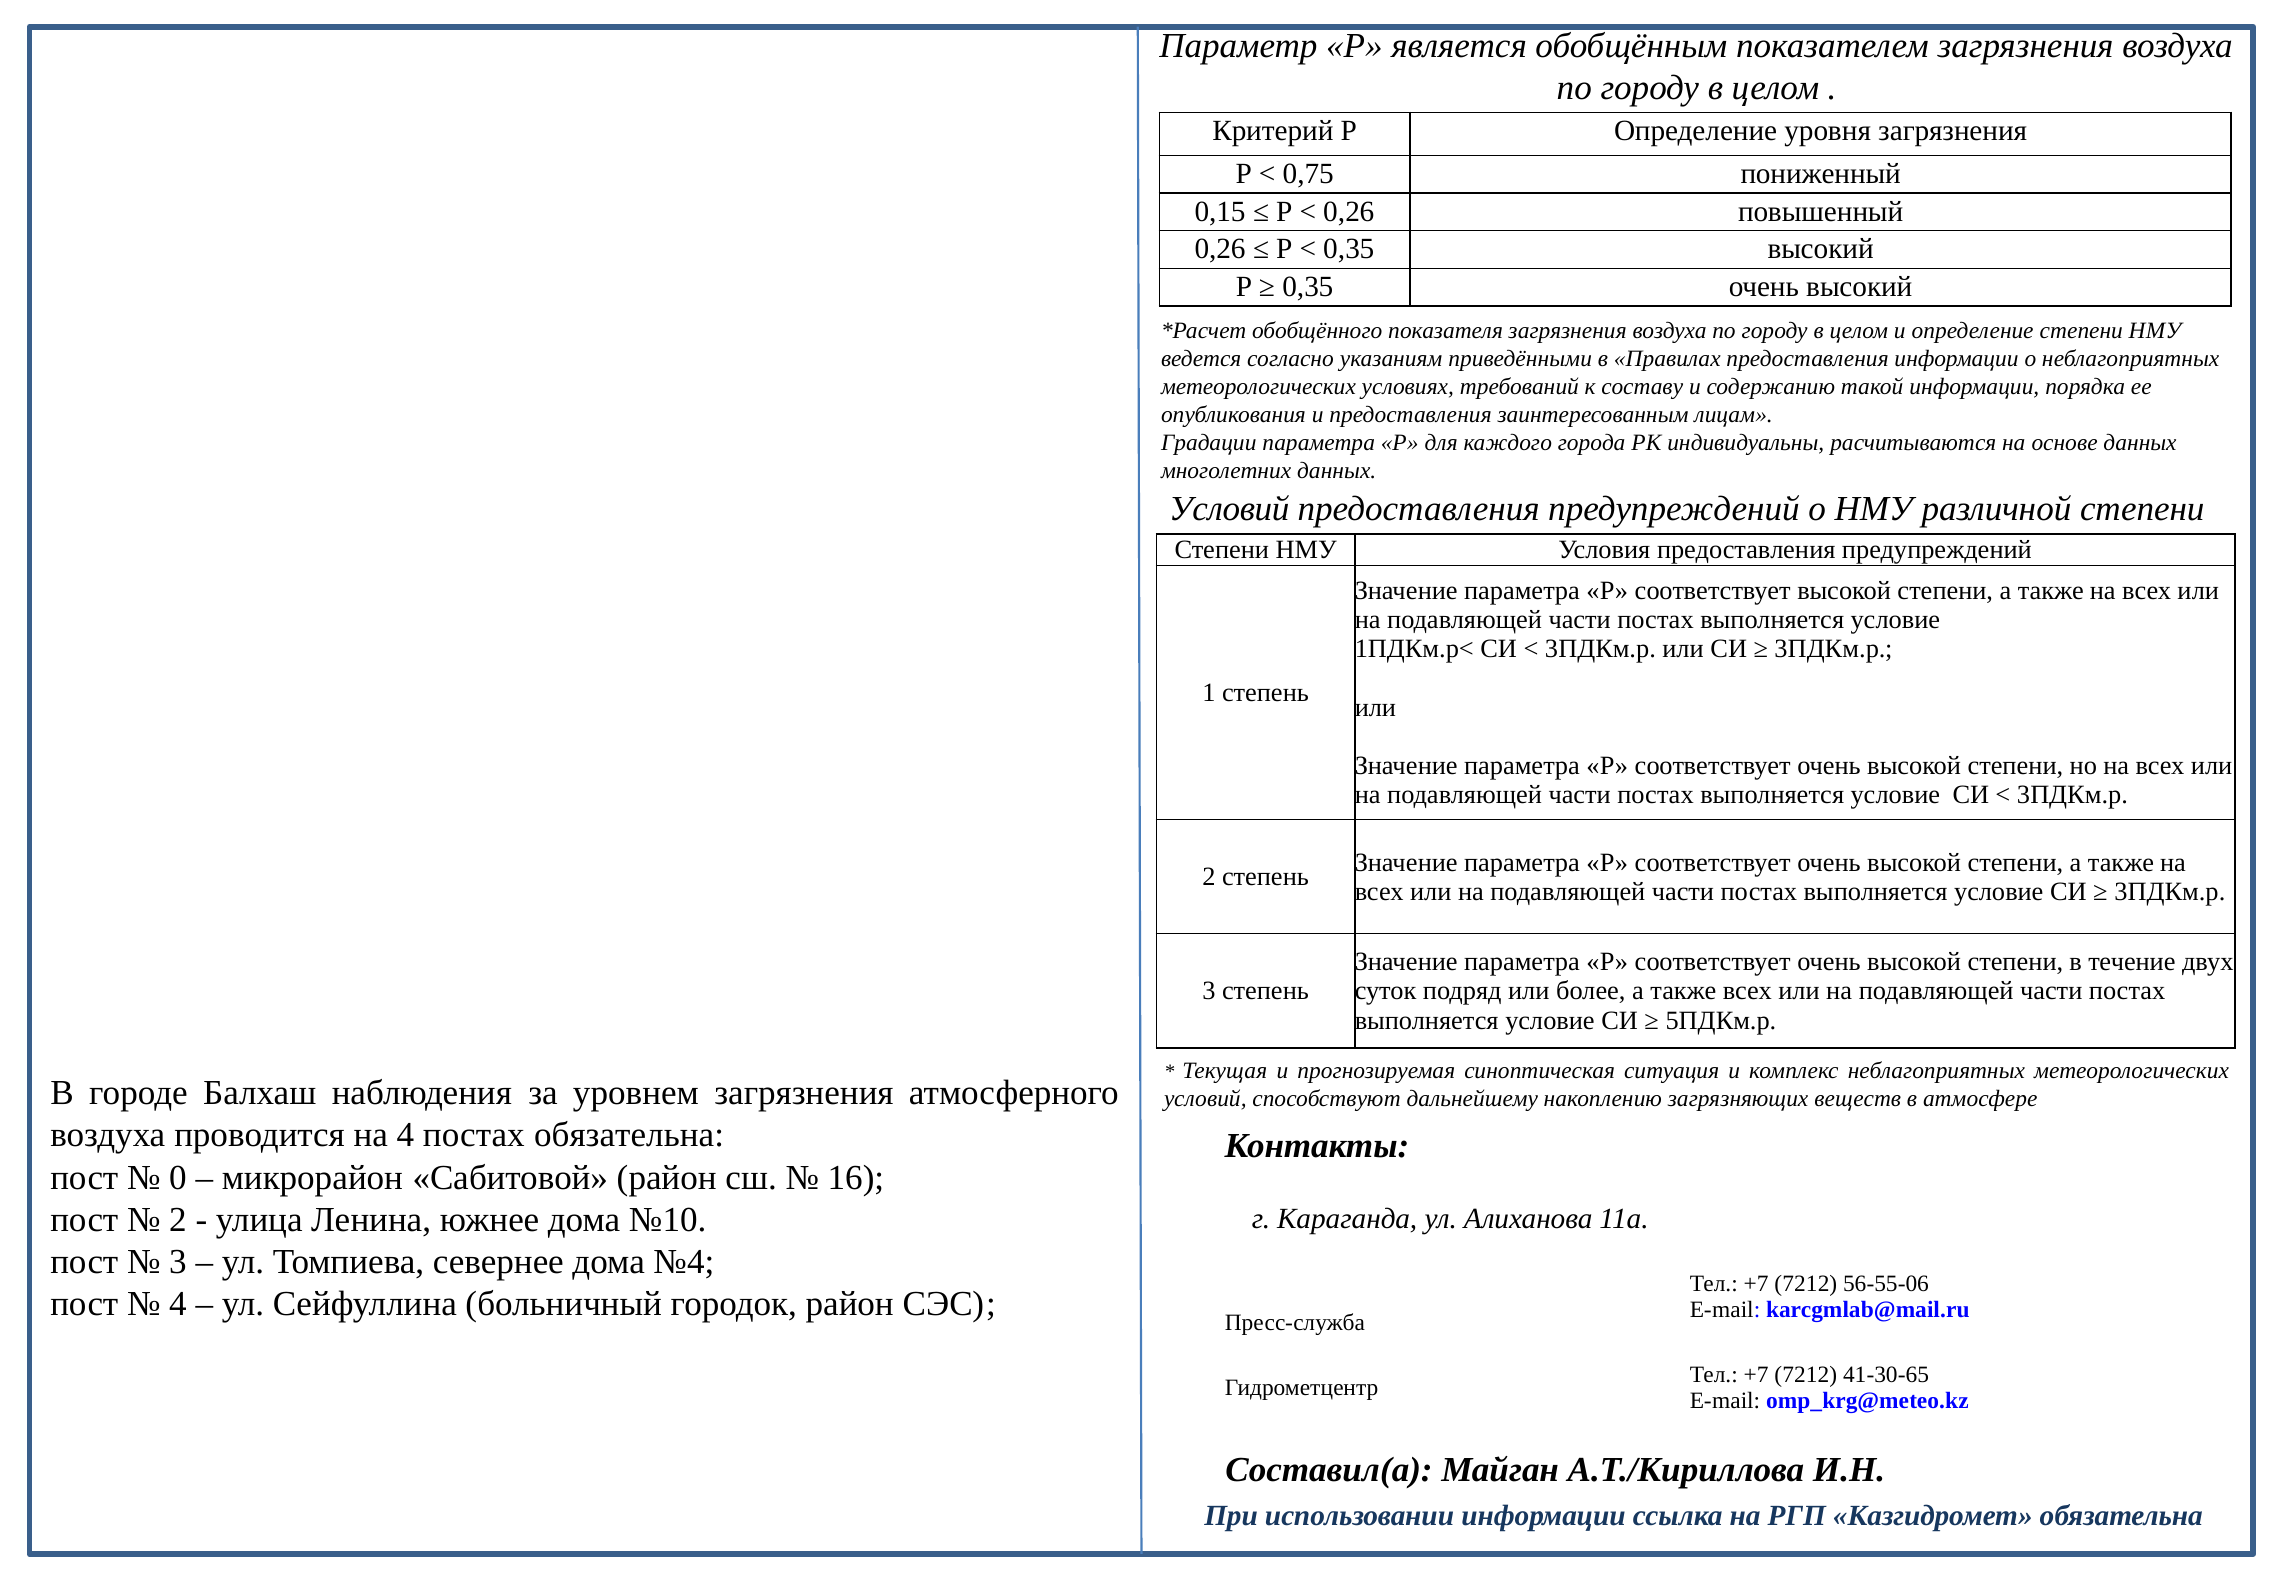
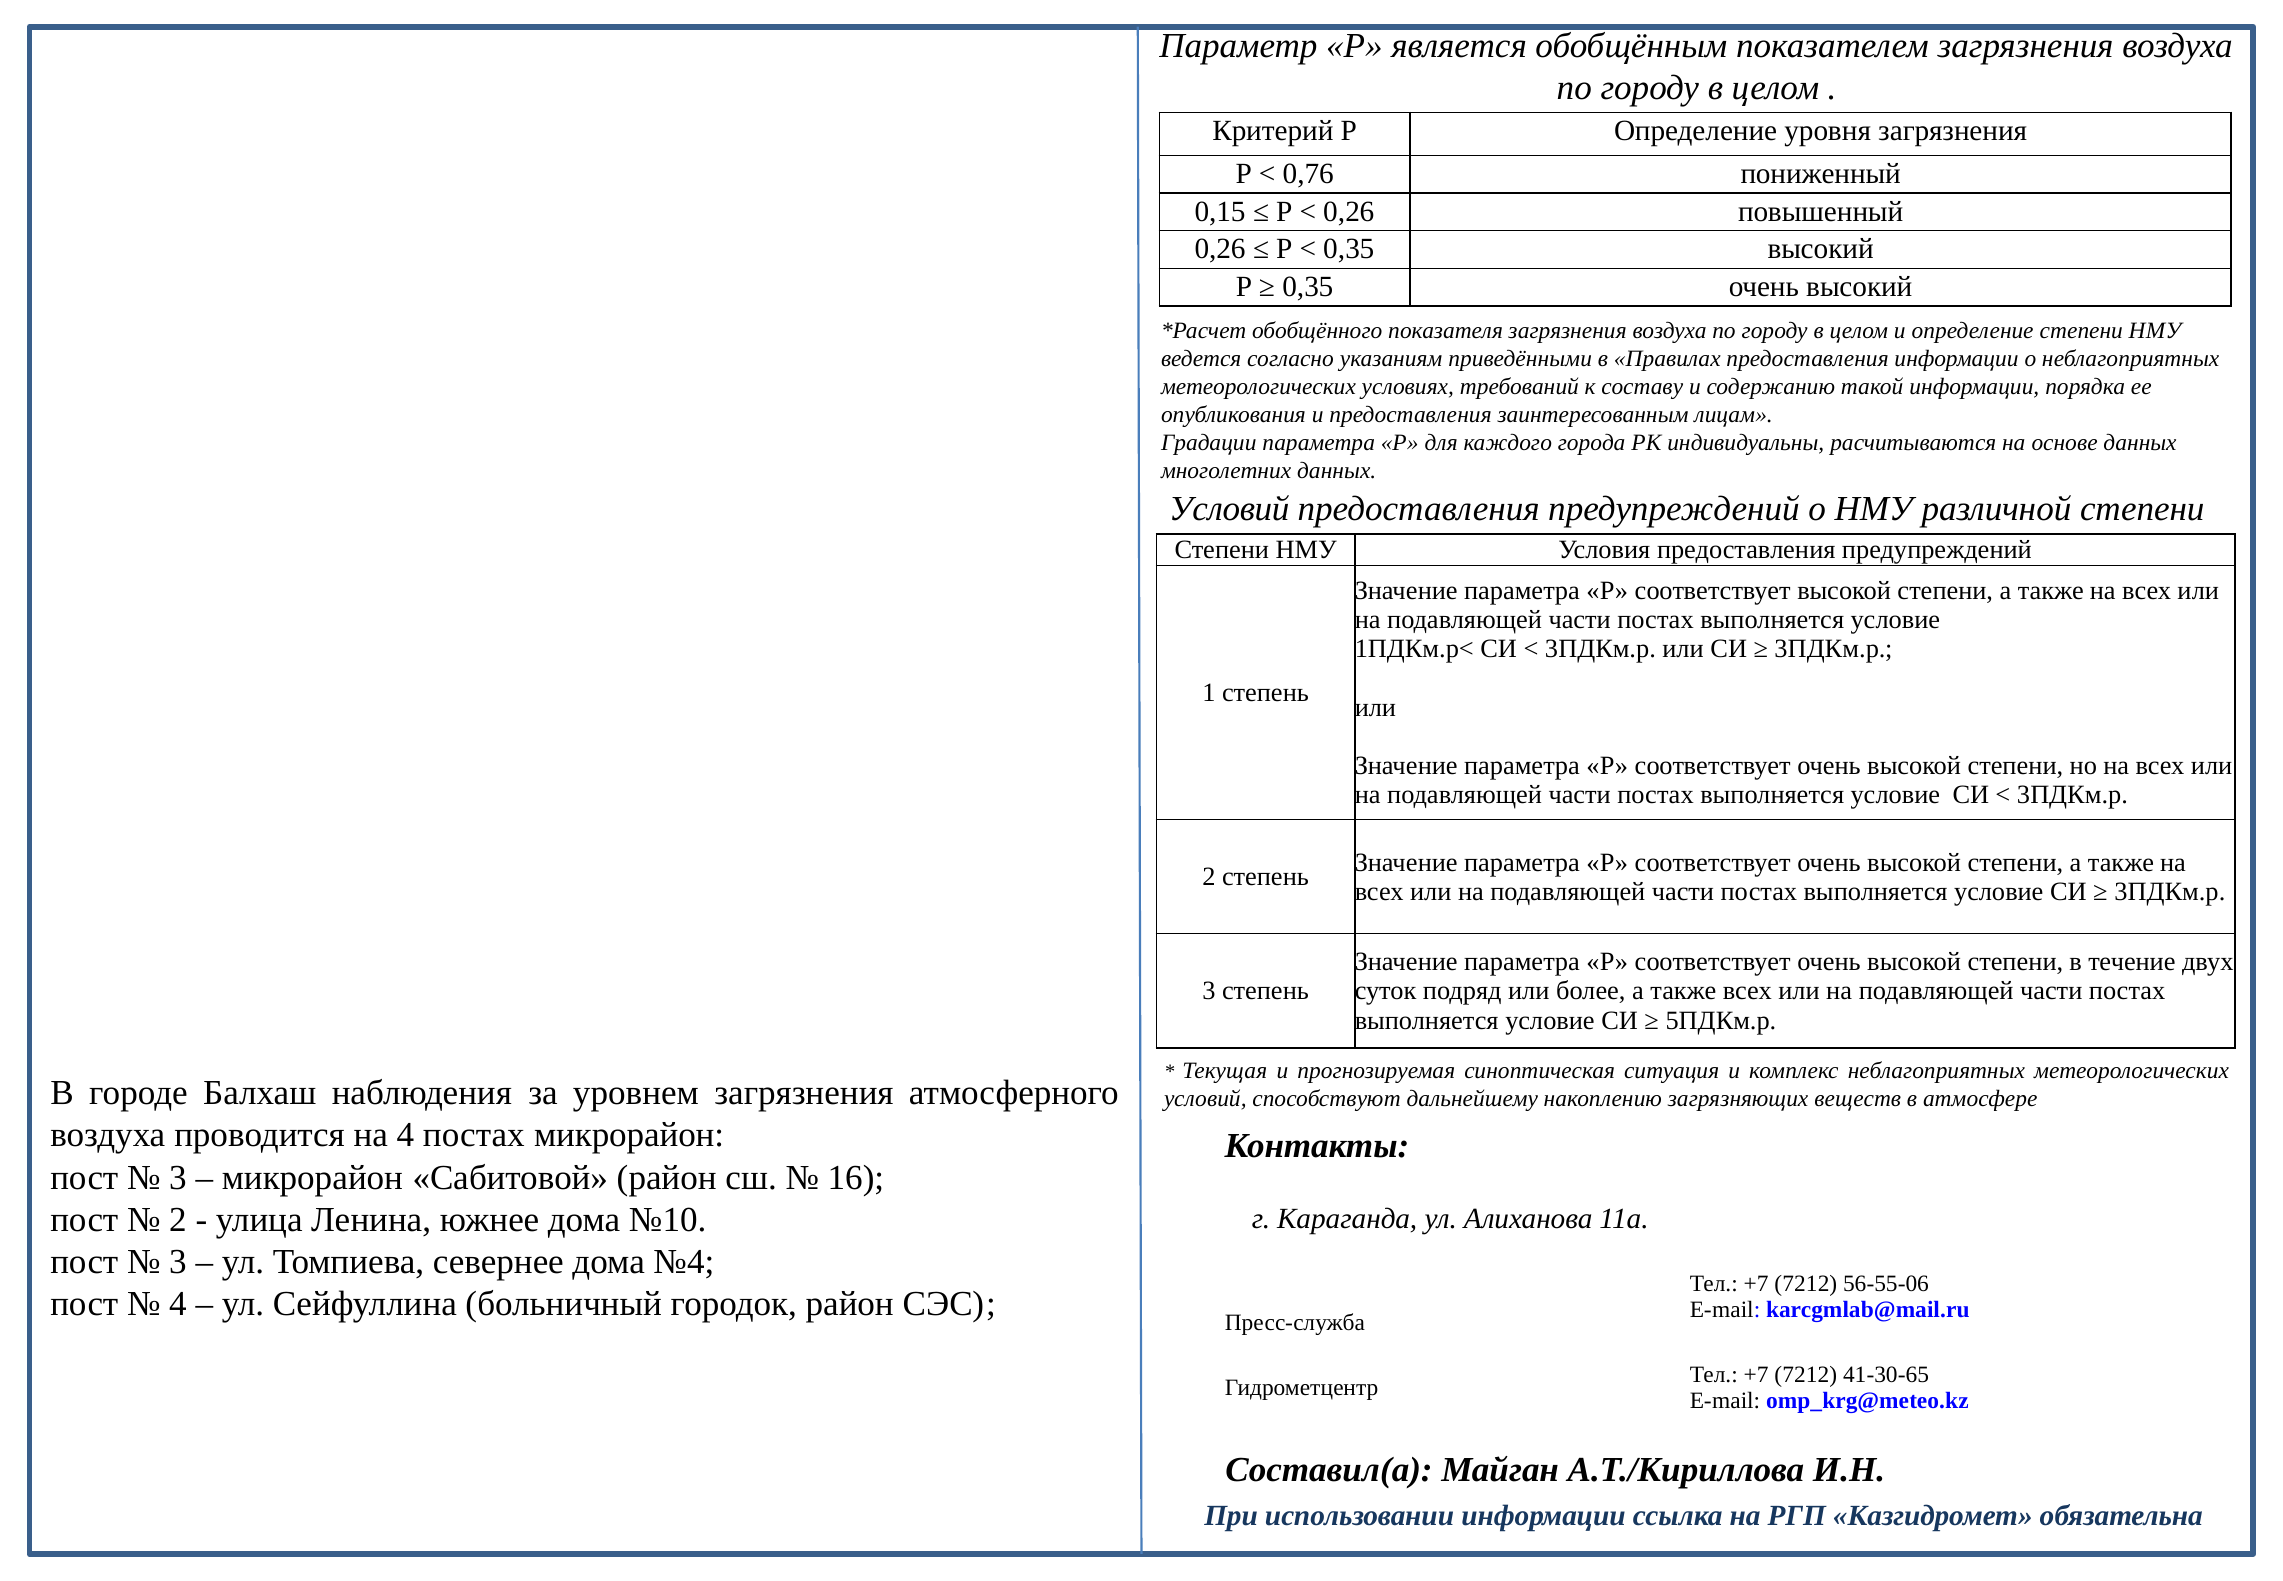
0,75: 0,75 -> 0,76
постах обязательна: обязательна -> микрорайон
0 at (178, 1177): 0 -> 3
